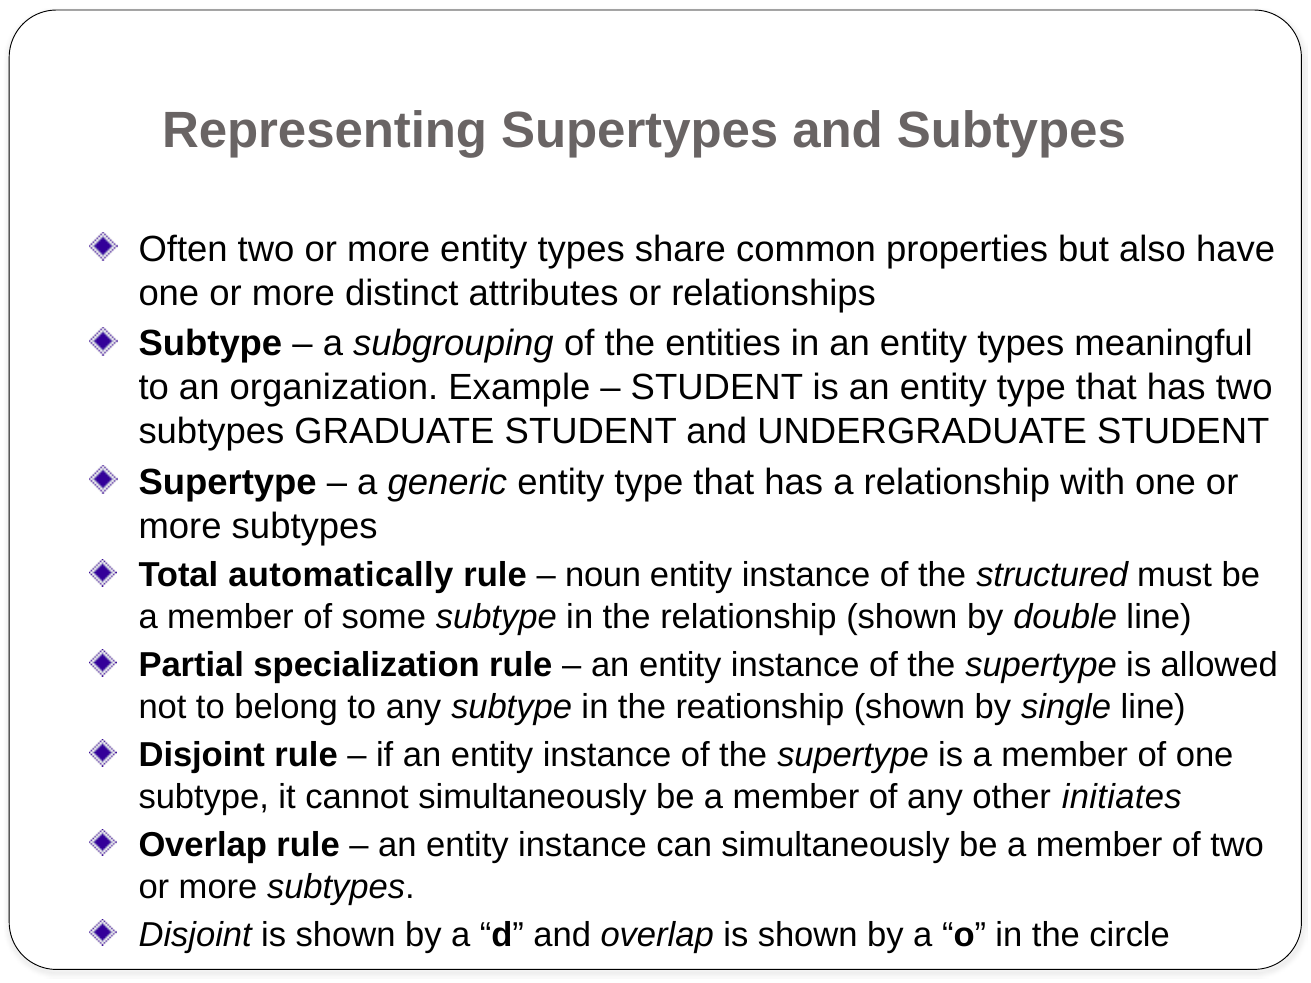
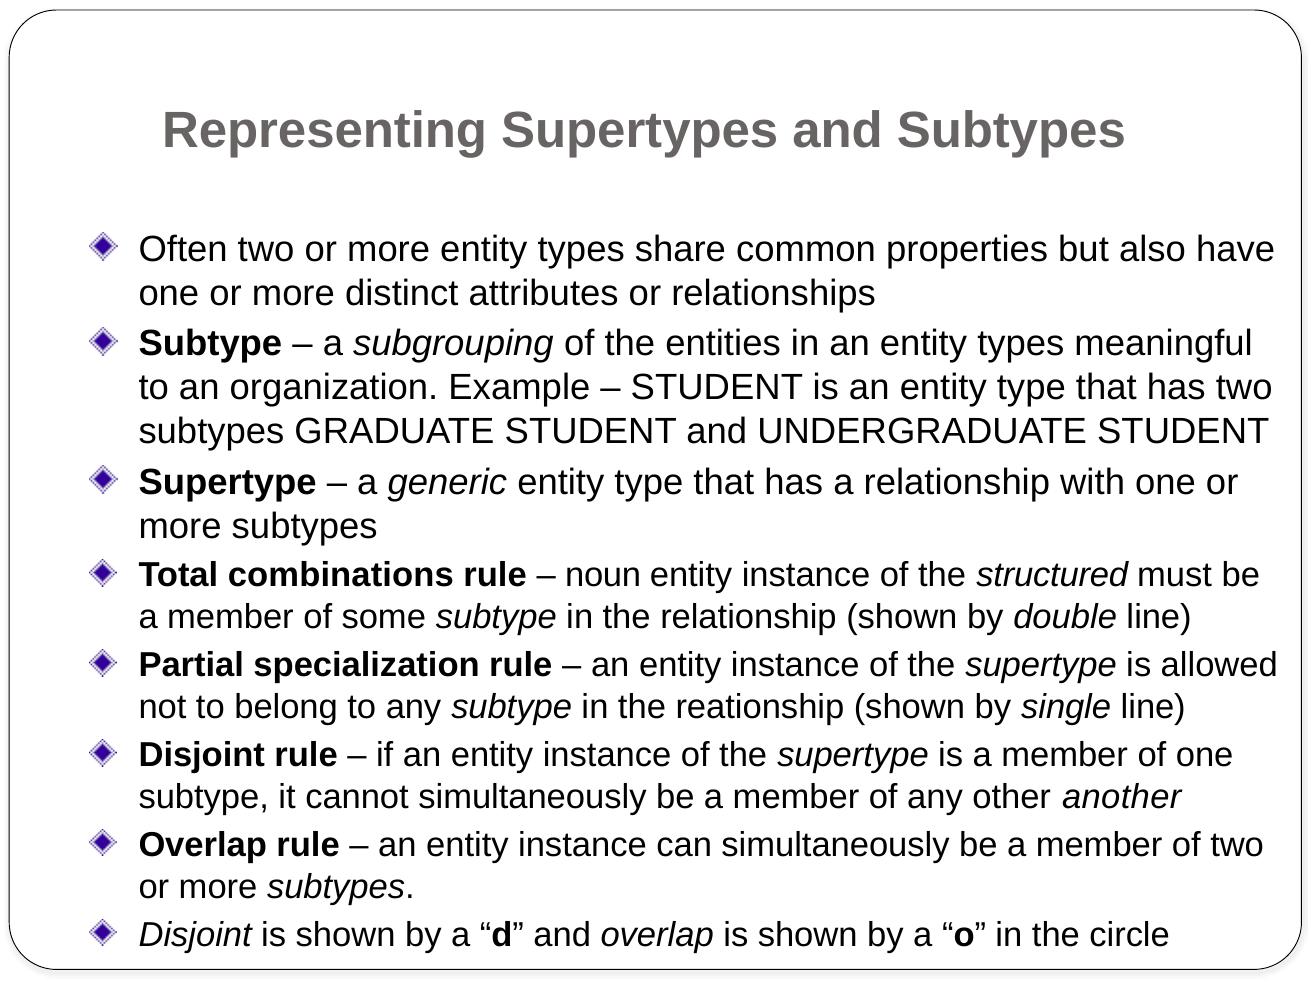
automatically: automatically -> combinations
initiates: initiates -> another
